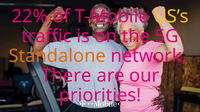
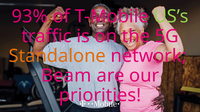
22%: 22% -> 93%
US’s colour: yellow -> light green
There: There -> Beam
